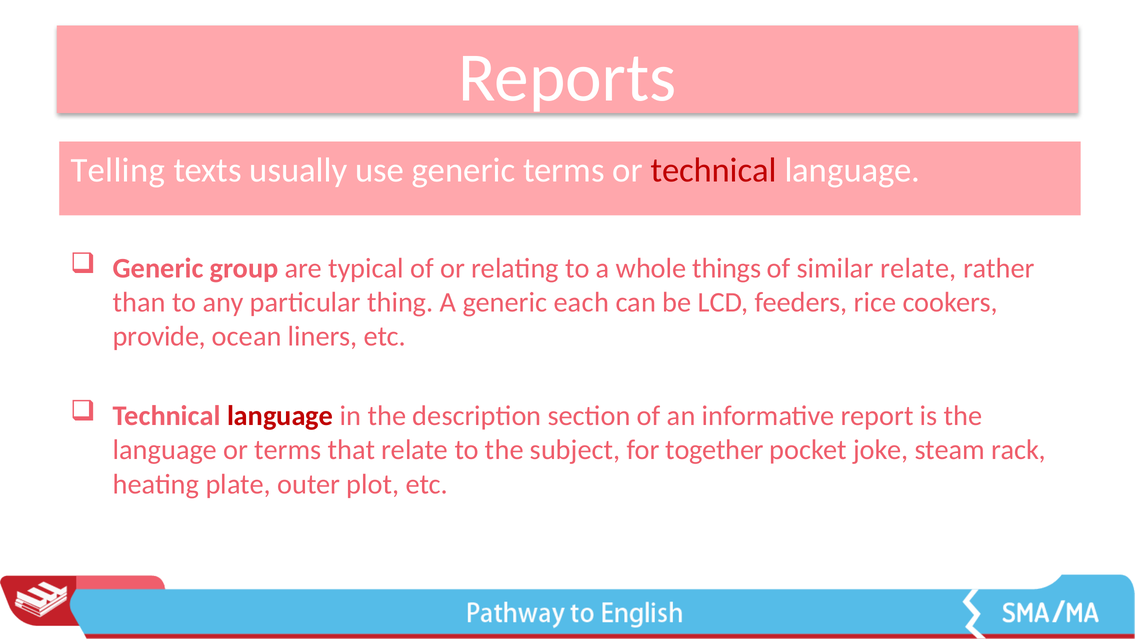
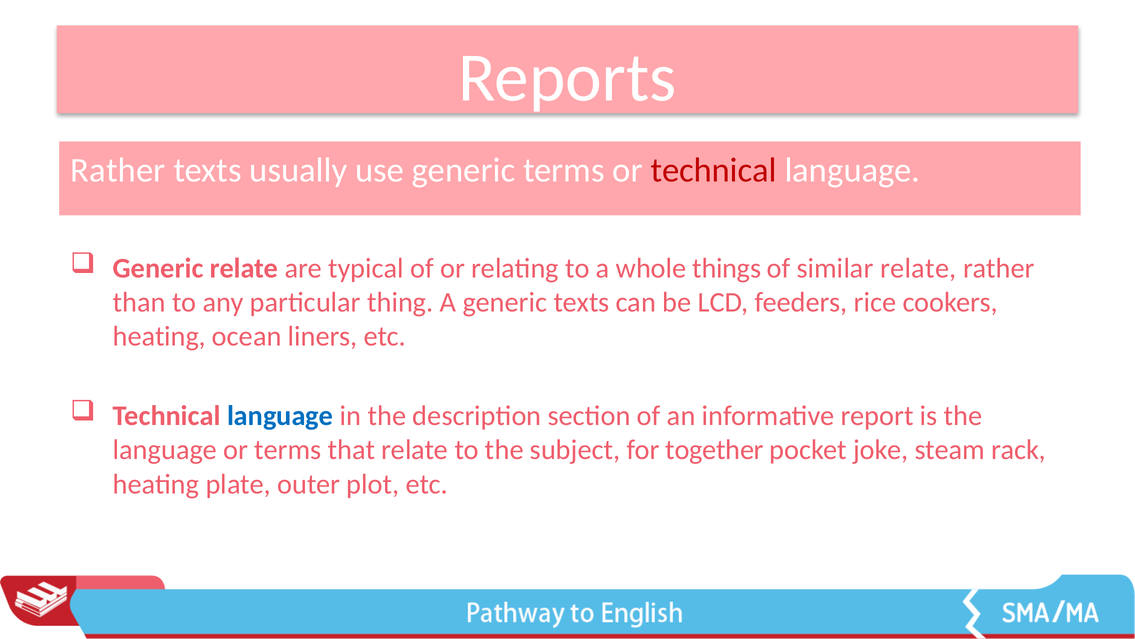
Telling at (118, 170): Telling -> Rather
Generic group: group -> relate
generic each: each -> texts
provide at (159, 336): provide -> heating
language at (280, 416) colour: red -> blue
